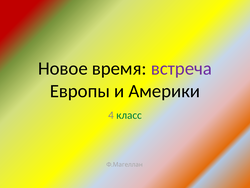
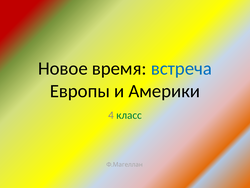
встреча colour: purple -> blue
